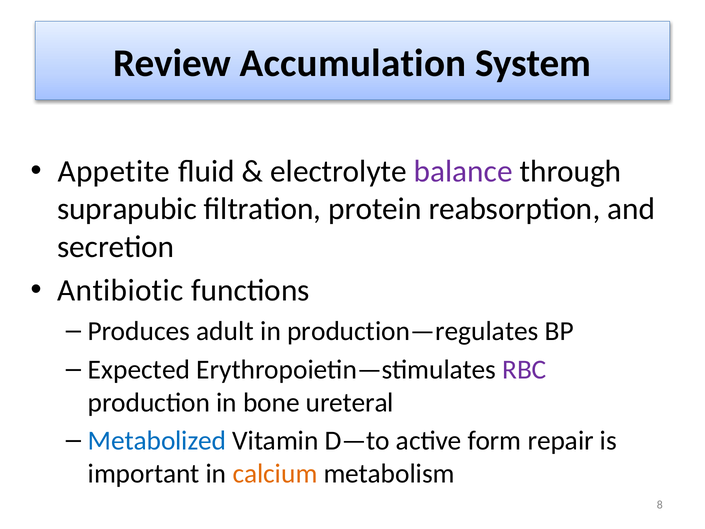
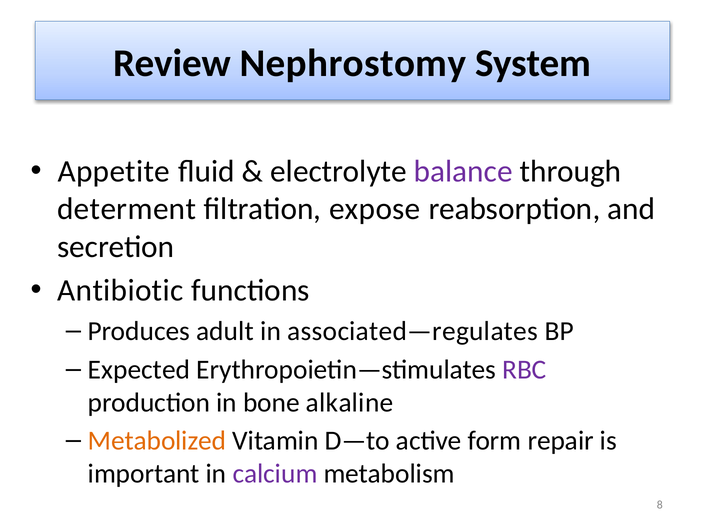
Accumulation: Accumulation -> Nephrostomy
suprapubic: suprapubic -> determent
protein: protein -> expose
production—regulates: production—regulates -> associated—regulates
ureteral: ureteral -> alkaline
Metabolized colour: blue -> orange
calcium colour: orange -> purple
